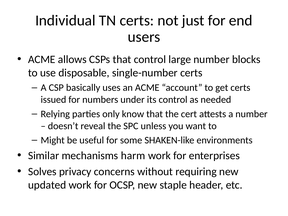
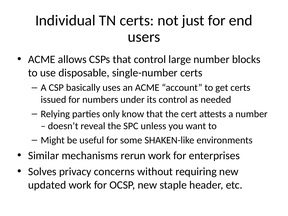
harm: harm -> rerun
